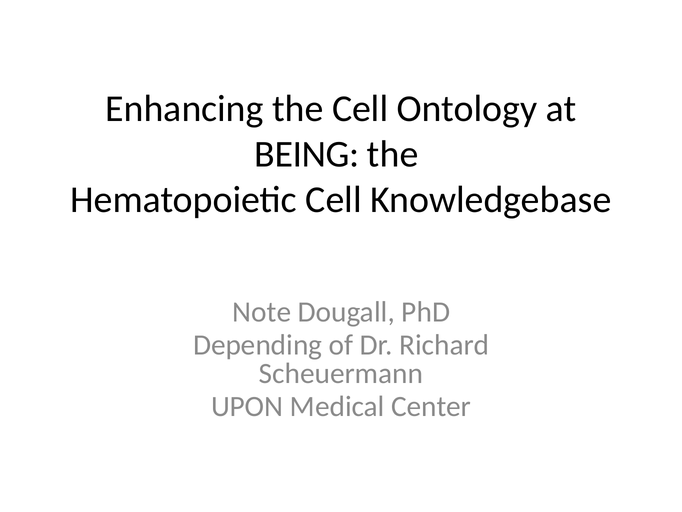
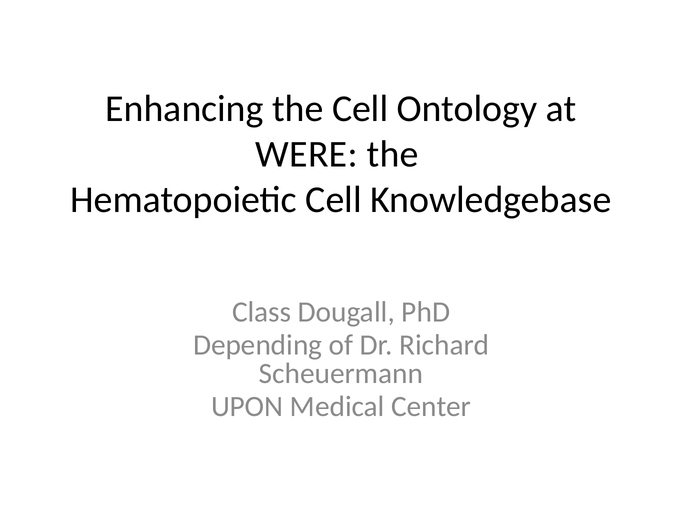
BEING: BEING -> WERE
Note: Note -> Class
